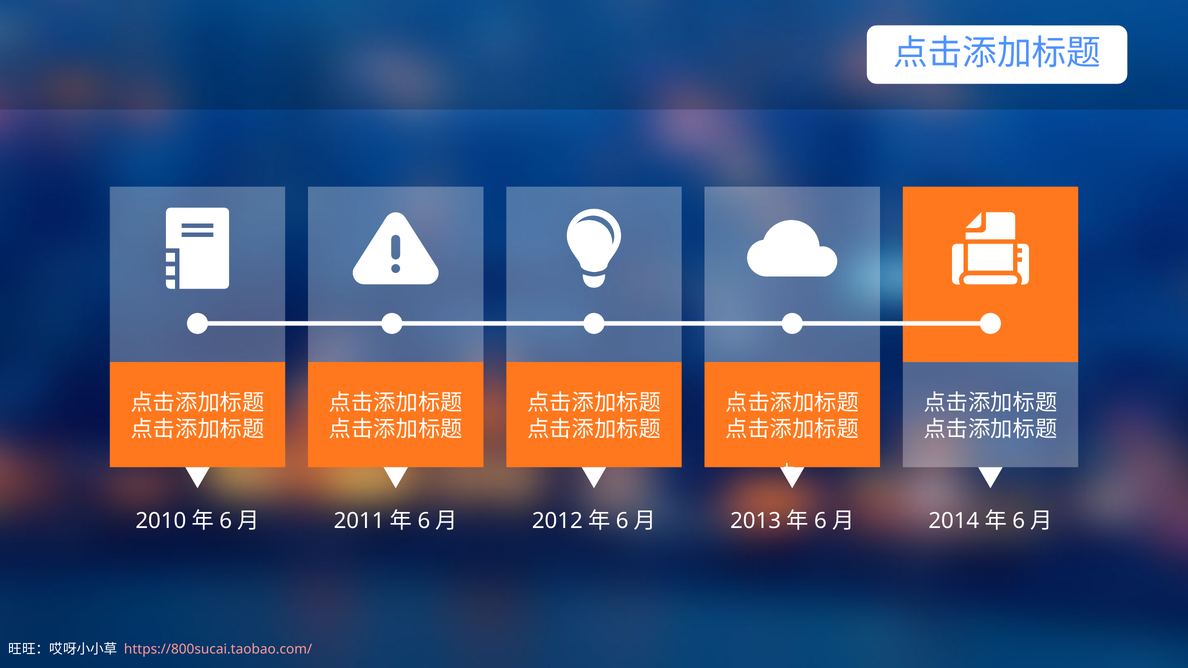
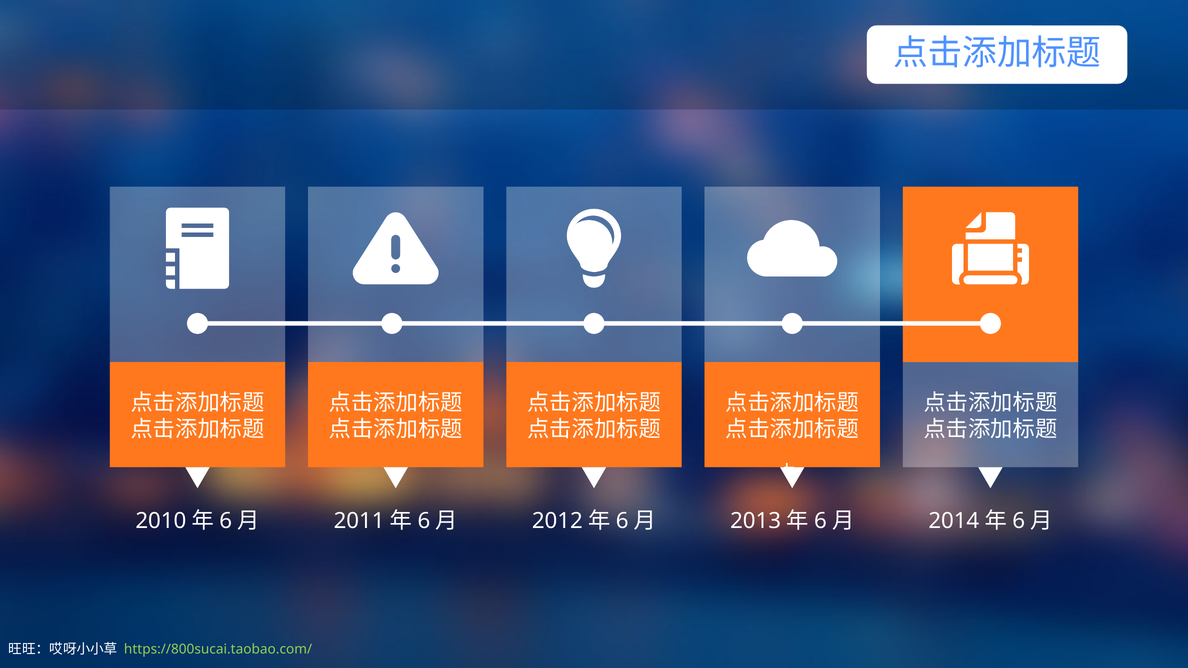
https://800sucai.taobao.com/ colour: pink -> light green
